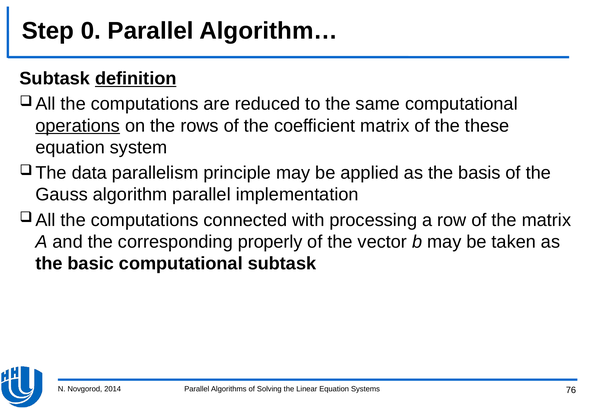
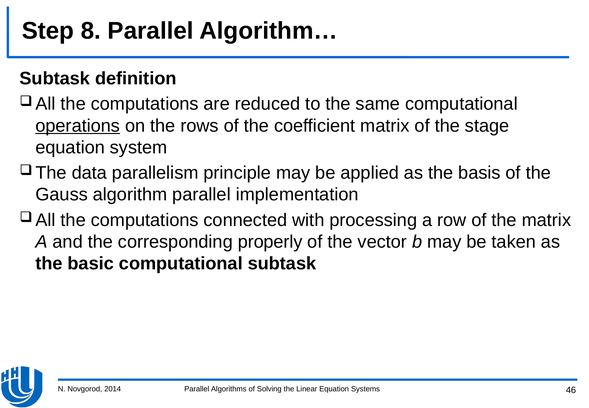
0: 0 -> 8
definition underline: present -> none
these: these -> stage
76: 76 -> 46
